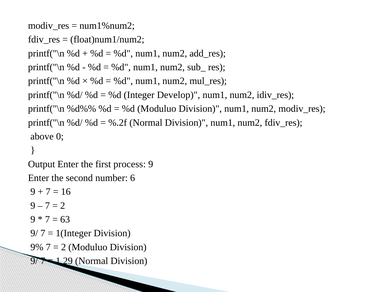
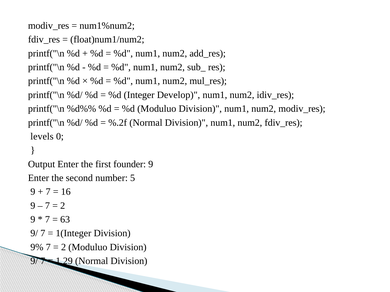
above: above -> levels
process: process -> founder
6: 6 -> 5
